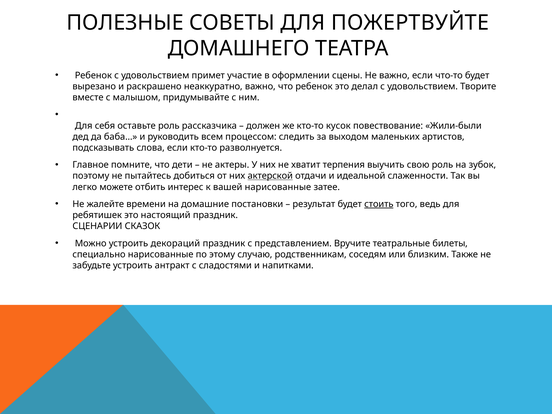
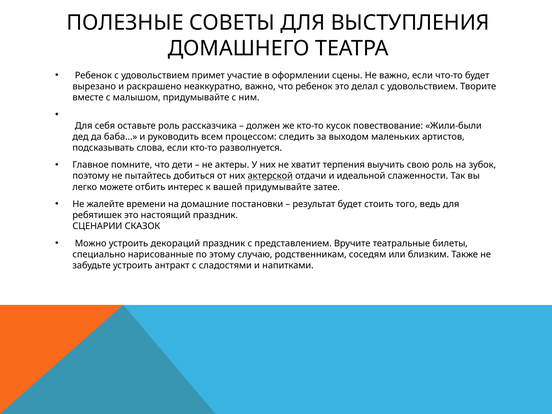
ПОЖЕРТВУЙТЕ: ПОЖЕРТВУЙТЕ -> ВЫСТУПЛЕНИЯ
вашей нарисованные: нарисованные -> придумывайте
стоить underline: present -> none
